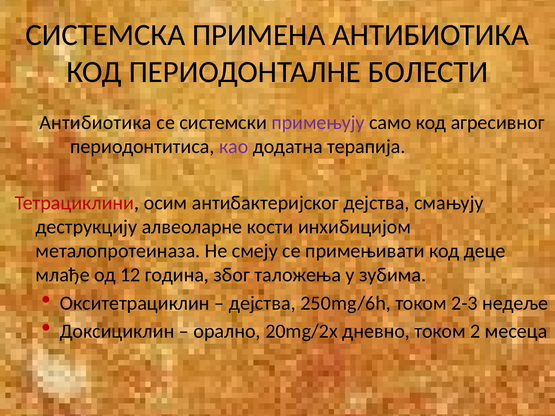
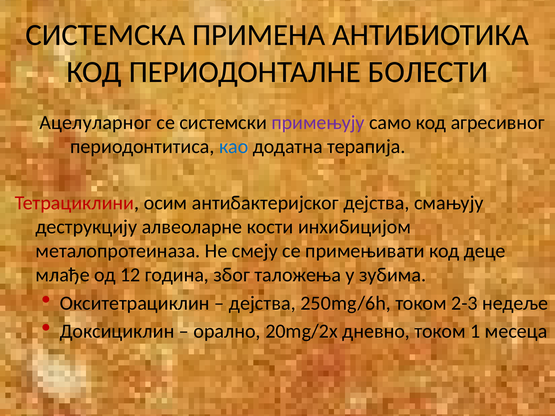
Антибиотика at (95, 123): Антибиотика -> Ацелуларног
као colour: purple -> blue
2: 2 -> 1
